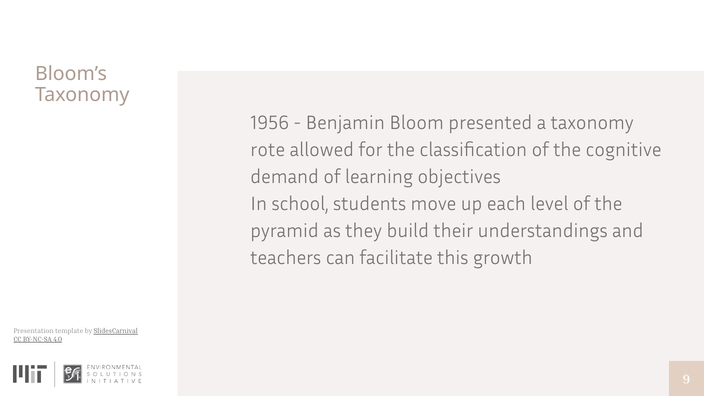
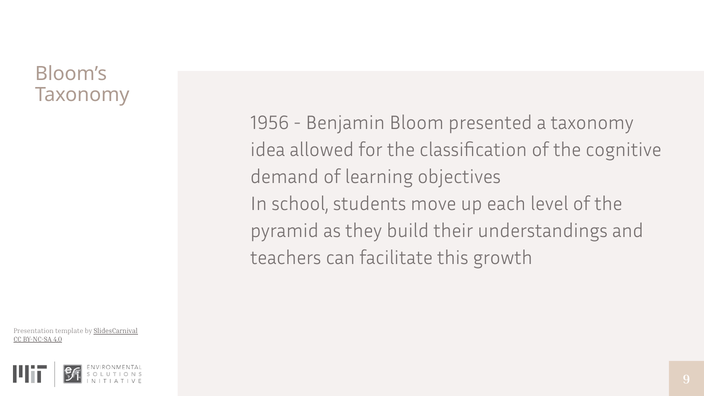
rote: rote -> idea
